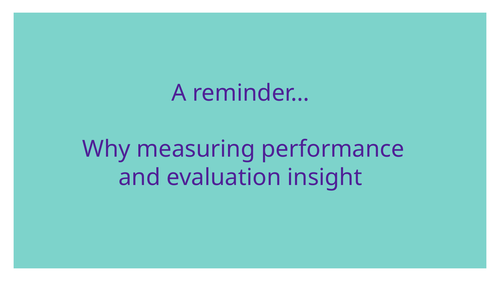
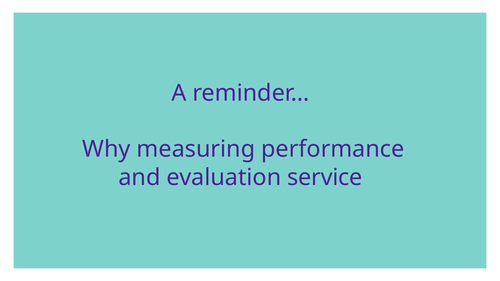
insight: insight -> service
